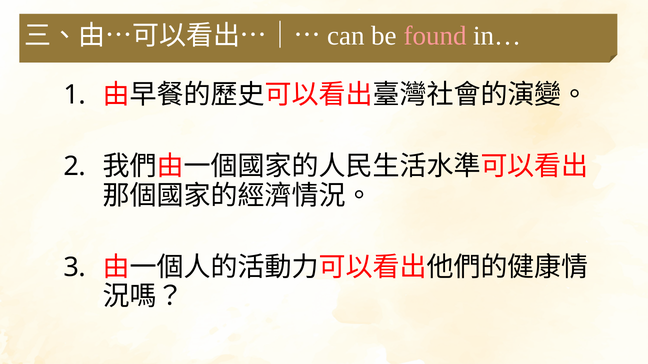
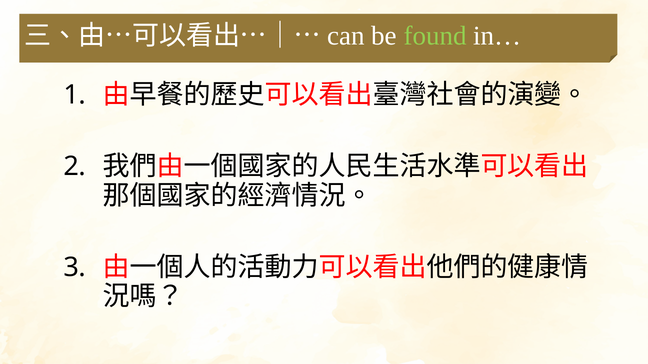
found colour: pink -> light green
